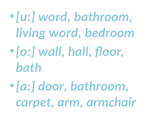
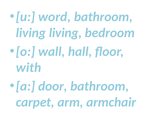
living word: word -> living
bath: bath -> with
